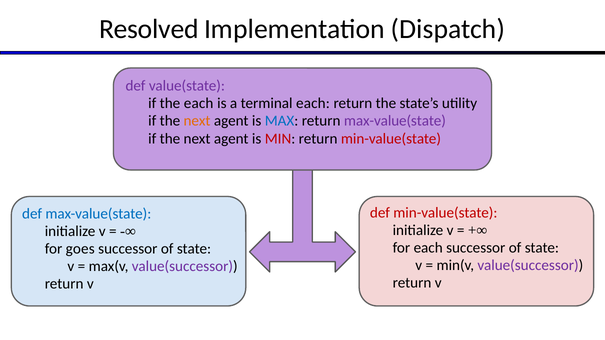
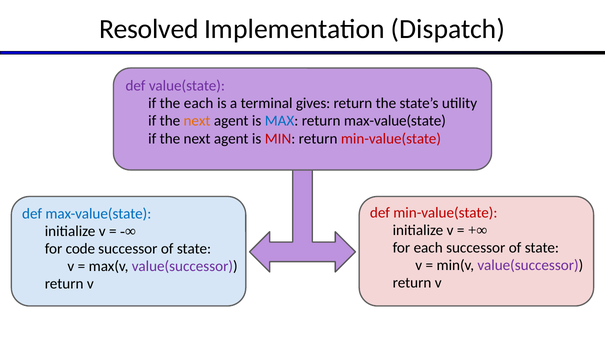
terminal each: each -> gives
max-value(state at (395, 121) colour: purple -> black
goes: goes -> code
